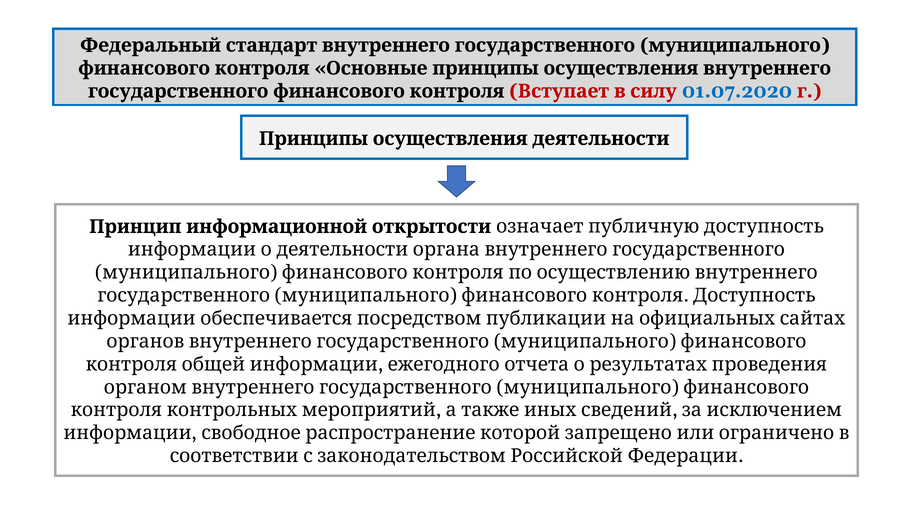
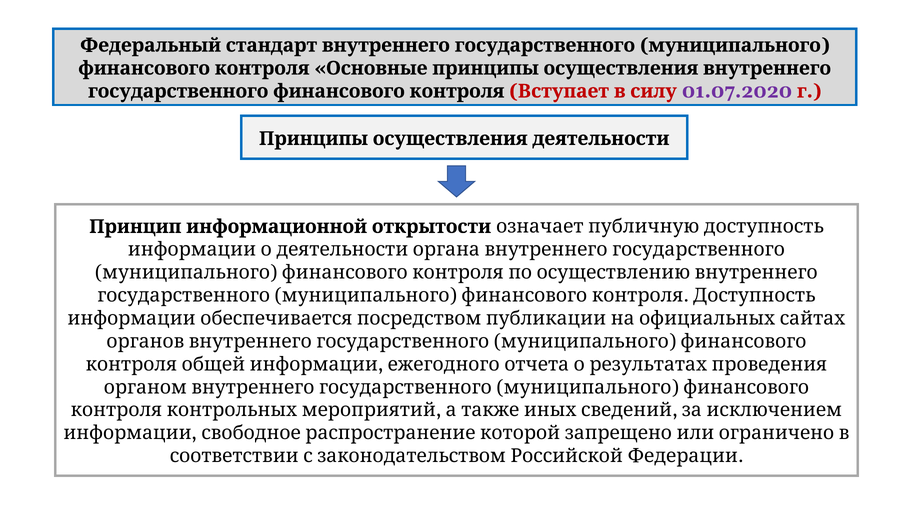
01.07.2020 colour: blue -> purple
